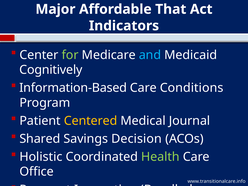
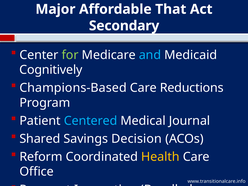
Indicators: Indicators -> Secondary
Information-Based: Information-Based -> Champions-Based
Conditions: Conditions -> Reductions
Centered colour: yellow -> light blue
Holistic: Holistic -> Reform
Health colour: light green -> yellow
